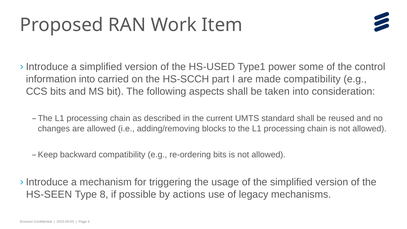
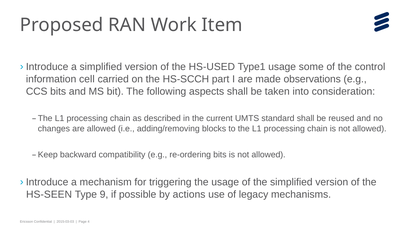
Type1 power: power -> usage
information into: into -> cell
made compatibility: compatibility -> observations
8: 8 -> 9
